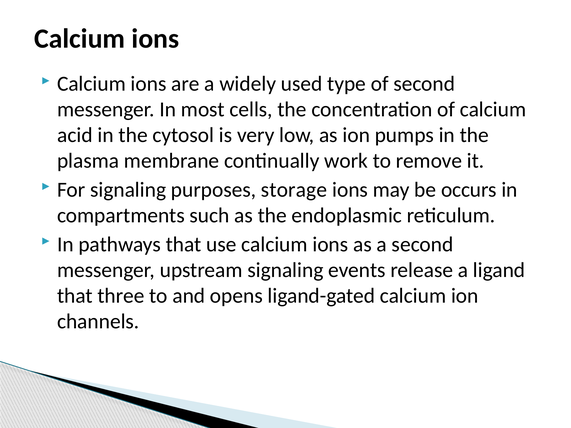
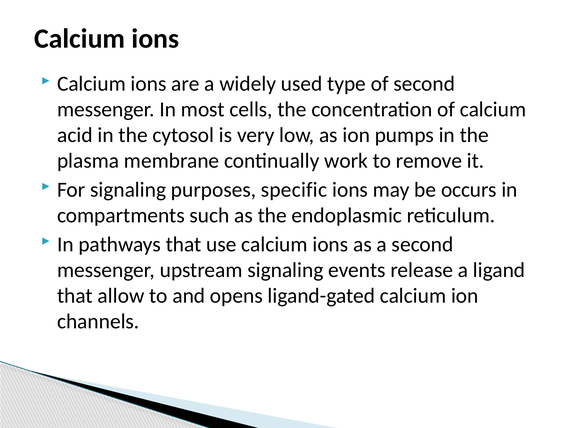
storage: storage -> specific
three: three -> allow
